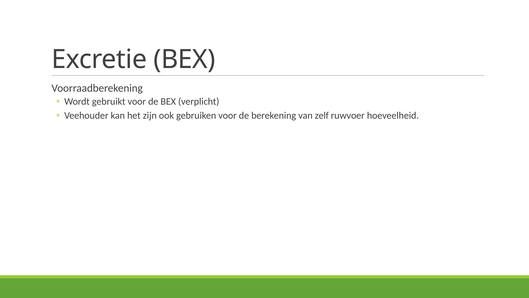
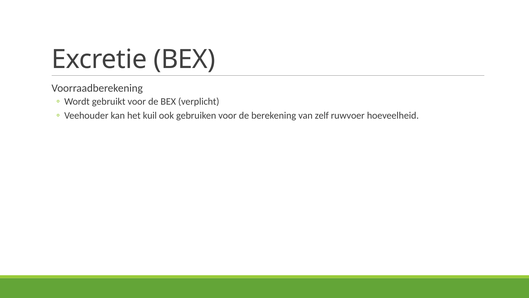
zijn: zijn -> kuil
